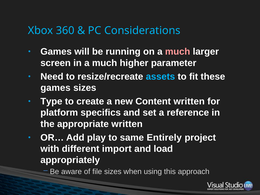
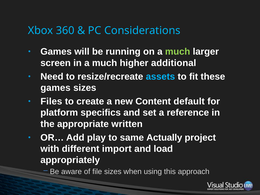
much at (178, 52) colour: pink -> light green
parameter: parameter -> additional
Type: Type -> Files
Content written: written -> default
Entirely: Entirely -> Actually
